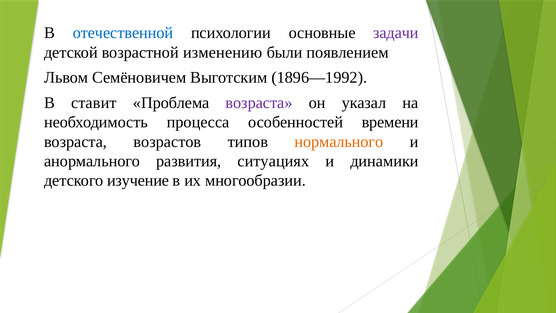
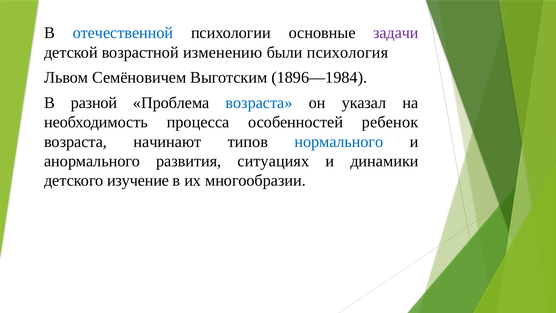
появлением: появлением -> психология
1896—1992: 1896—1992 -> 1896—1984
ставит: ставит -> разной
возраста at (259, 103) colour: purple -> blue
времени: времени -> ребенок
возрастов: возрастов -> начинают
нормального colour: orange -> blue
